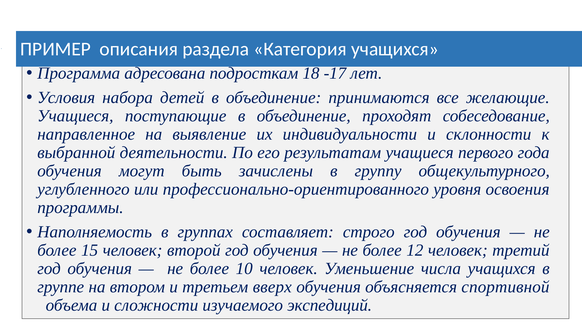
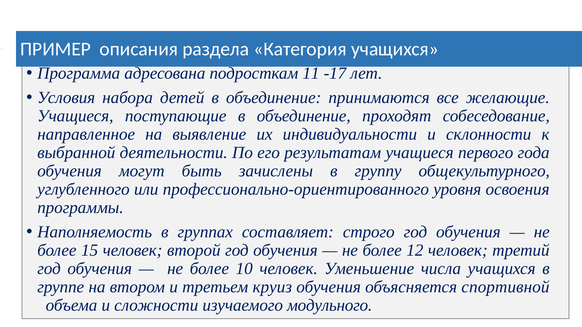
18: 18 -> 11
вверх: вверх -> круиз
экспедиций: экспедиций -> модульного
